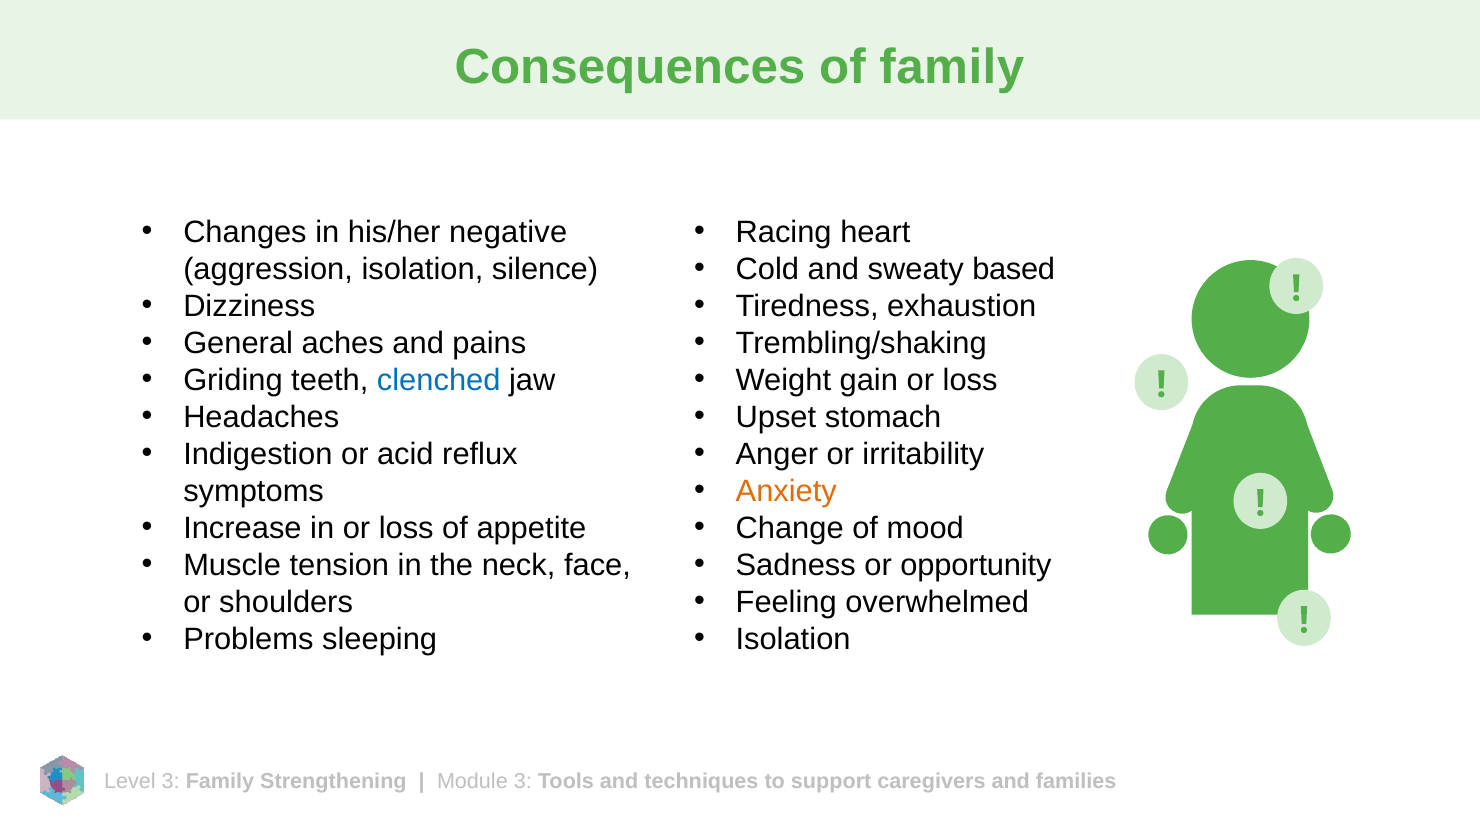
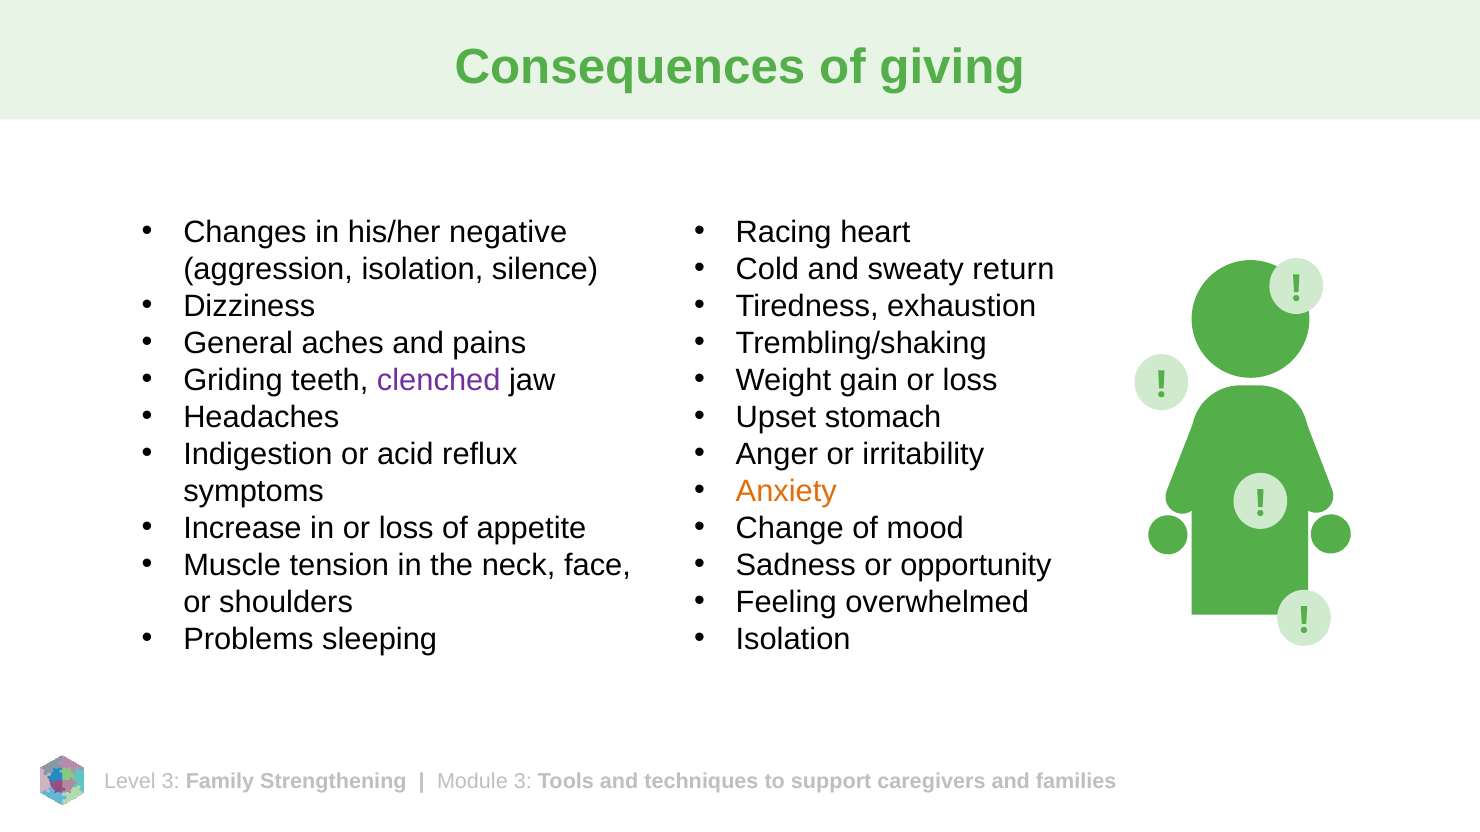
of family: family -> giving
based: based -> return
clenched colour: blue -> purple
